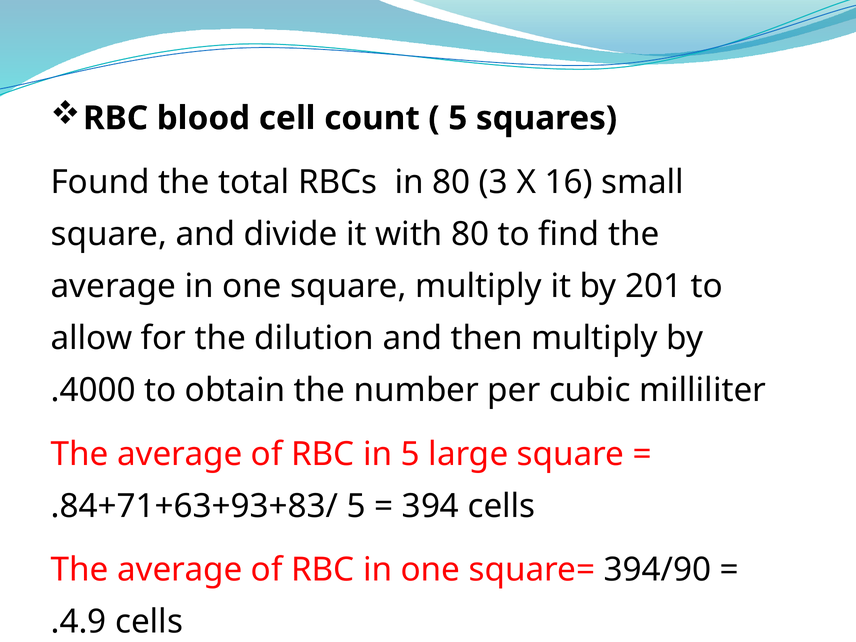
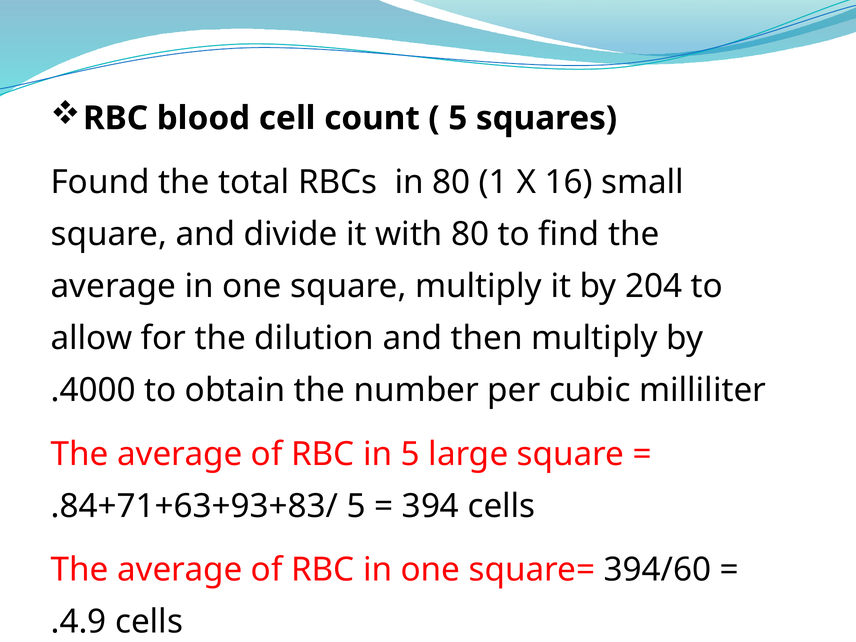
3: 3 -> 1
201: 201 -> 204
394/90: 394/90 -> 394/60
